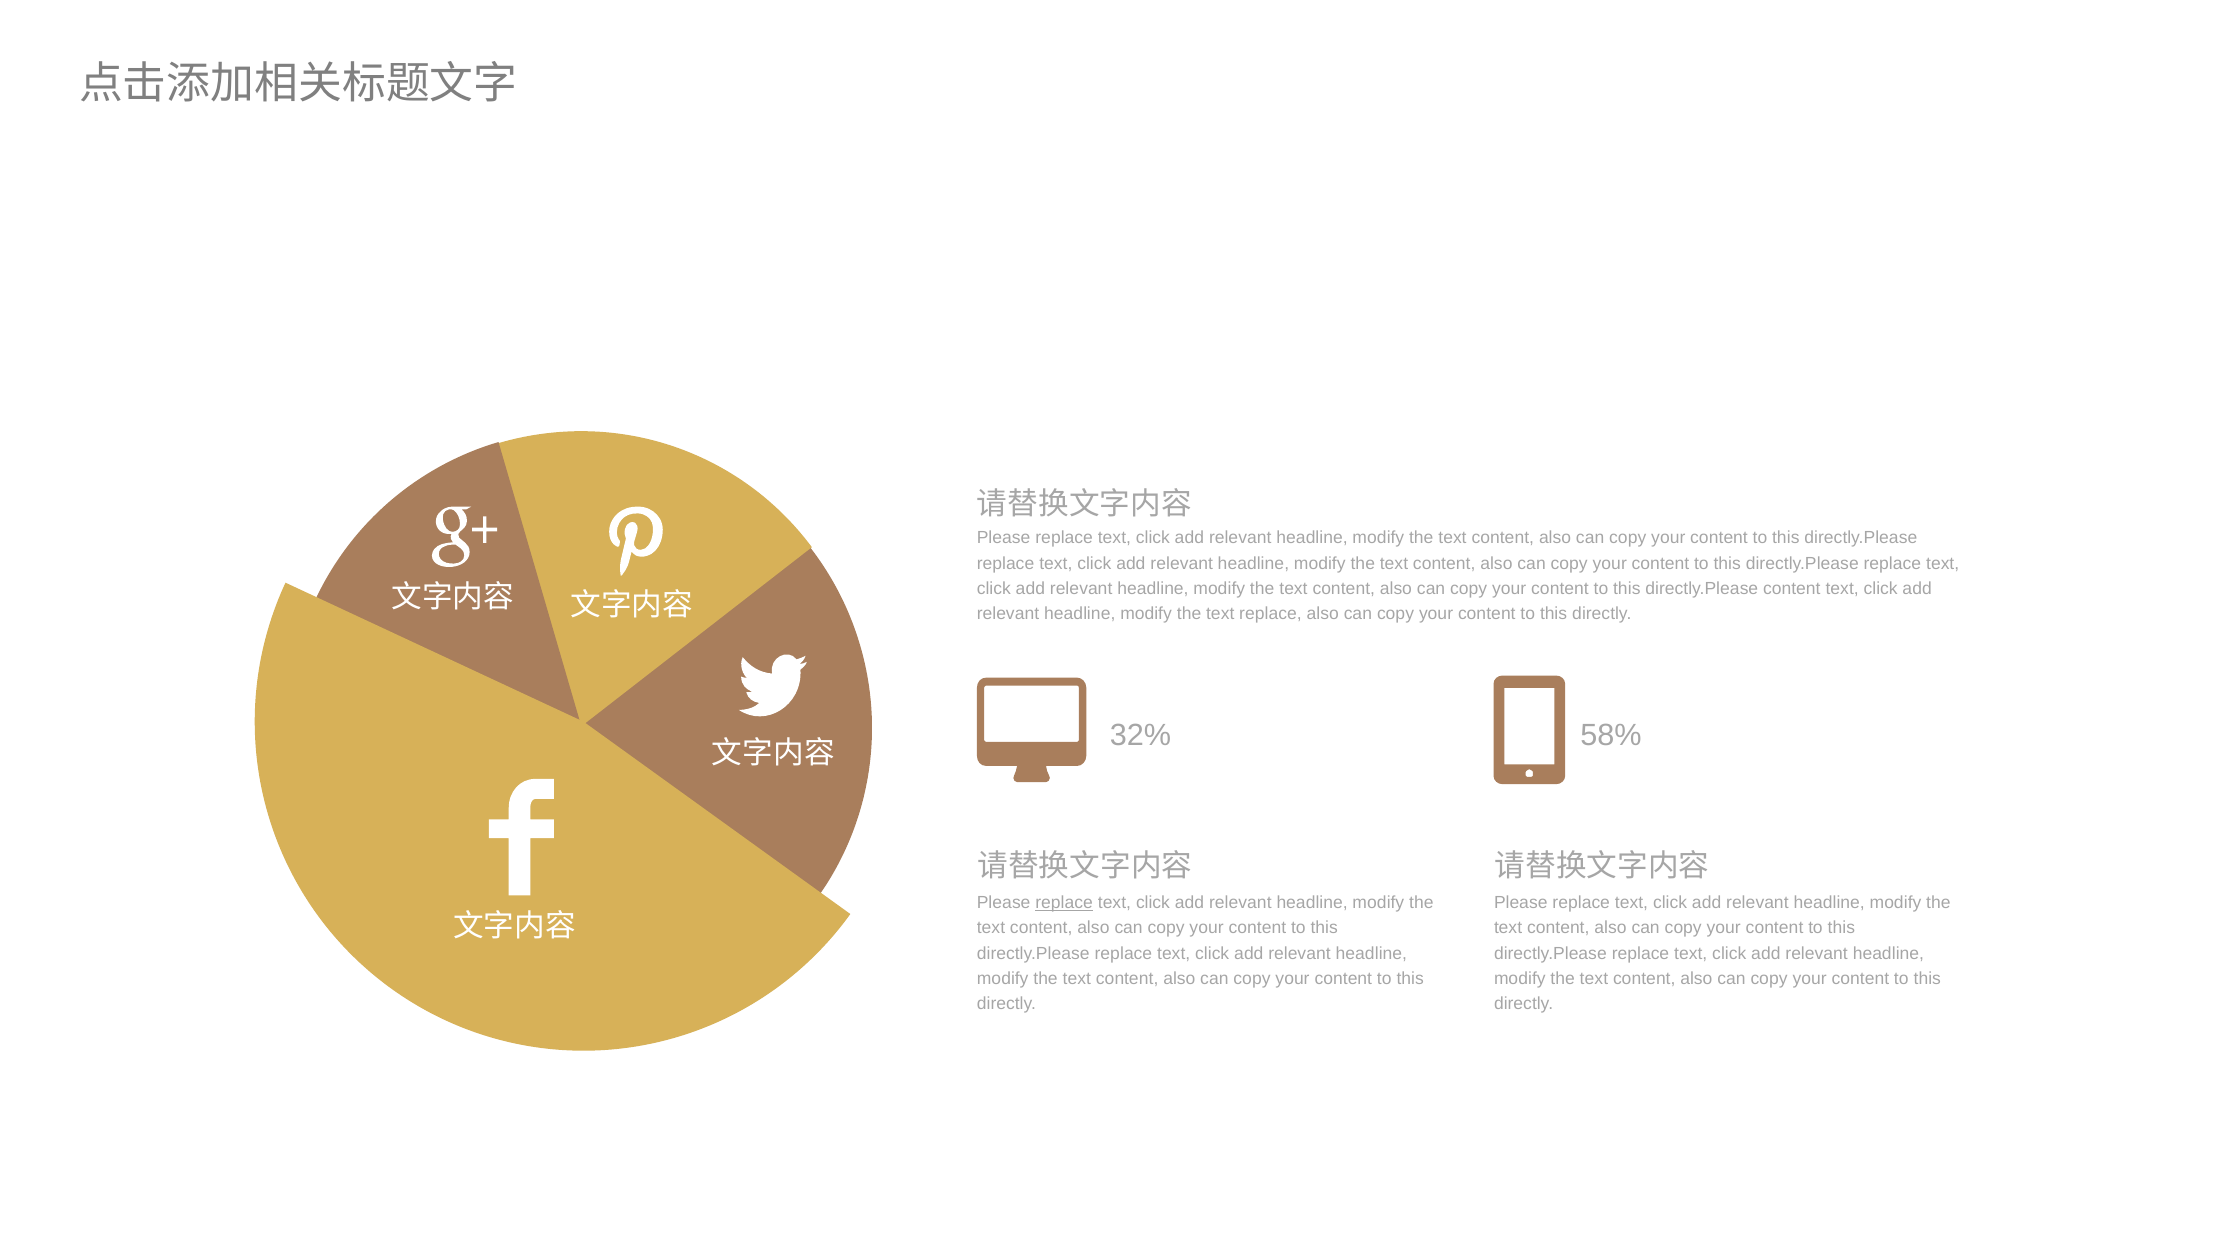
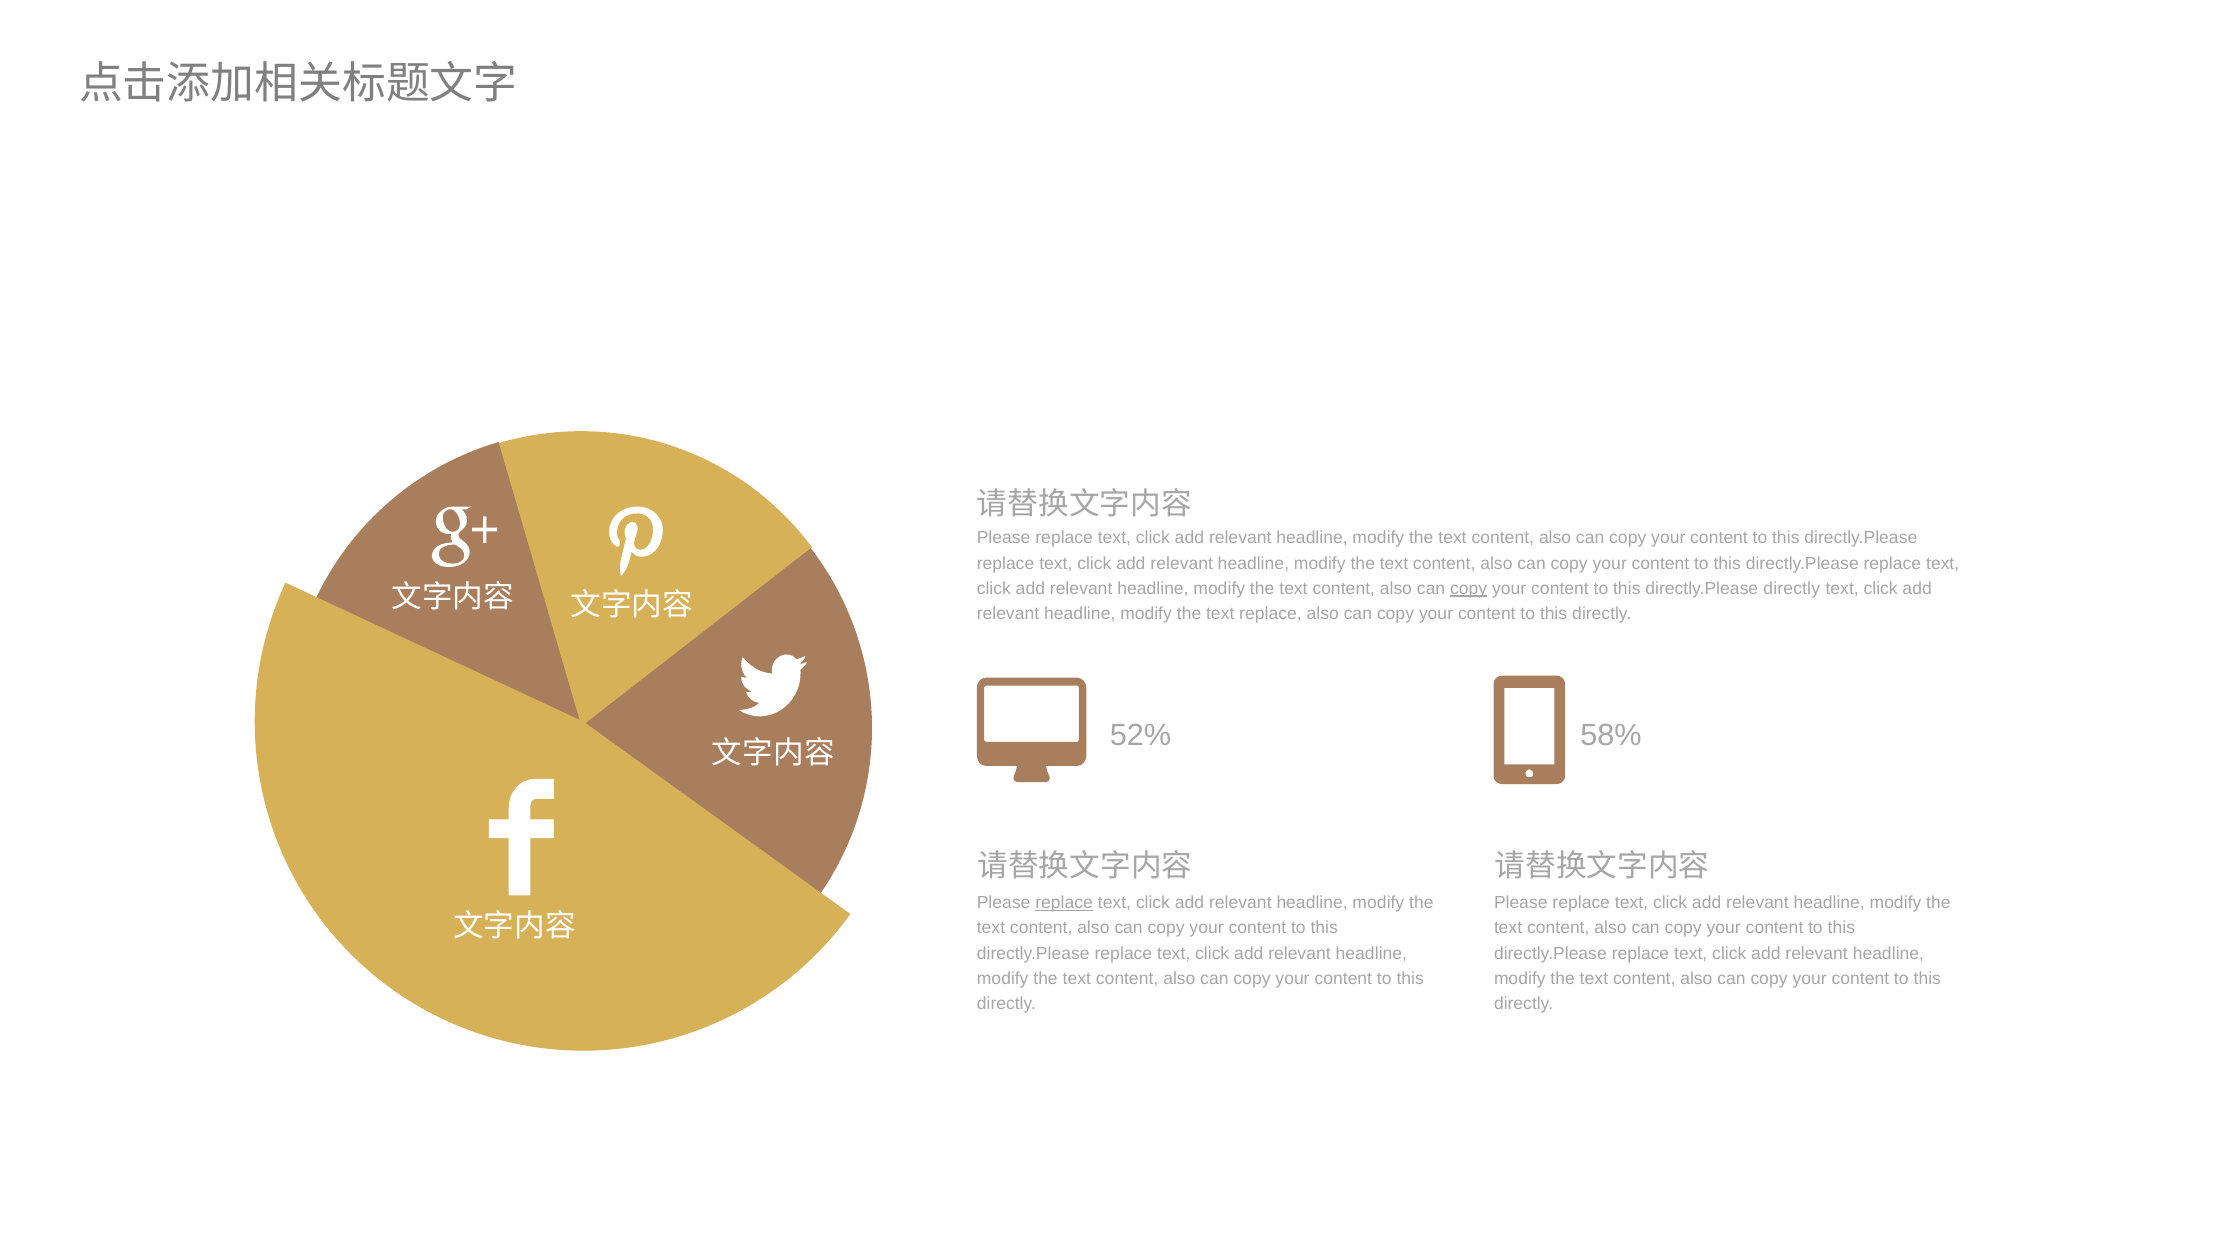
copy at (1469, 588) underline: none -> present
directly.Please content: content -> directly
32%: 32% -> 52%
